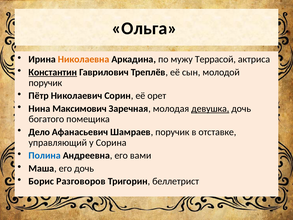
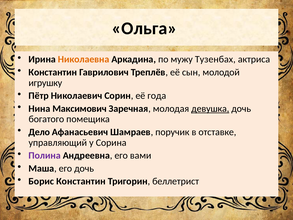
Террасой: Террасой -> Тузенбах
Константин at (53, 72) underline: present -> none
поручик at (45, 83): поручик -> игрушку
орет: орет -> года
Полина colour: blue -> purple
Борис Разговоров: Разговоров -> Константин
